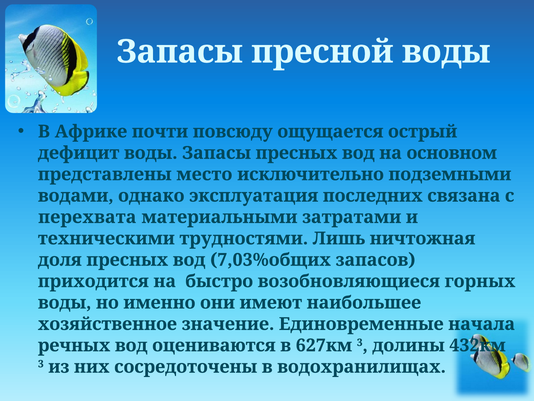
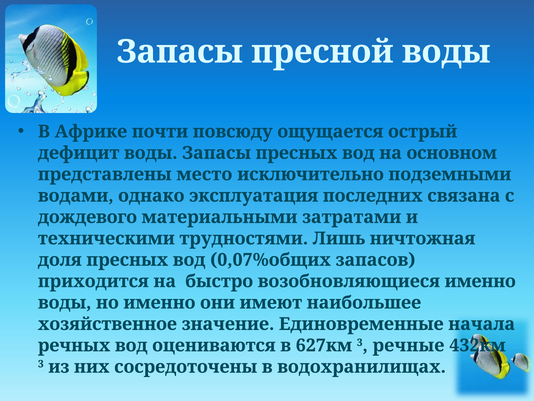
перехвата: перехвата -> дождевого
7,03%общих: 7,03%общих -> 0,07%общих
возобновляющиеся горных: горных -> именно
долины: долины -> речные
